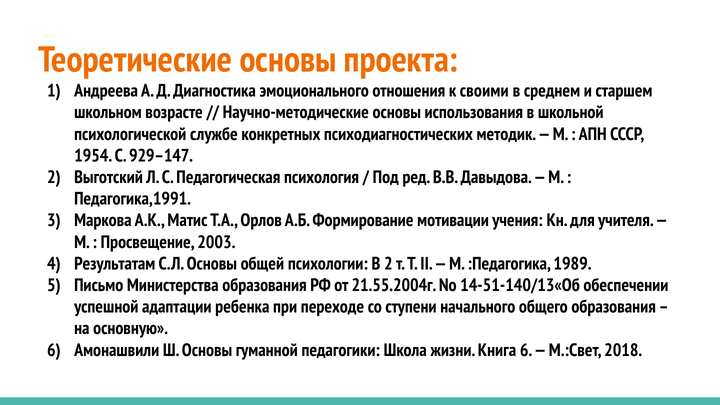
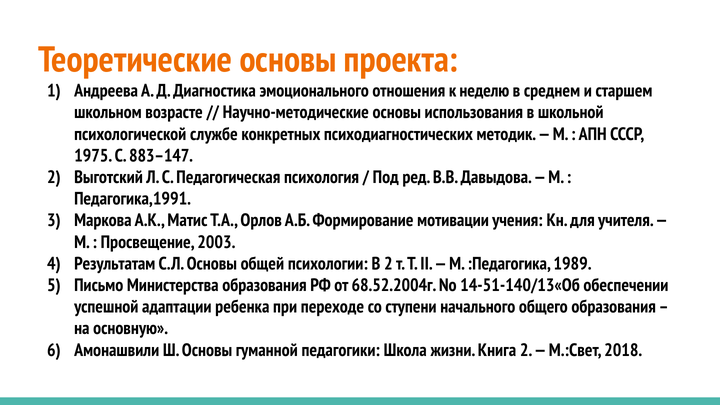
своими: своими -> неделю
1954: 1954 -> 1975
929–147: 929–147 -> 883–147
21.55.2004г: 21.55.2004г -> 68.52.2004г
Книга 6: 6 -> 2
